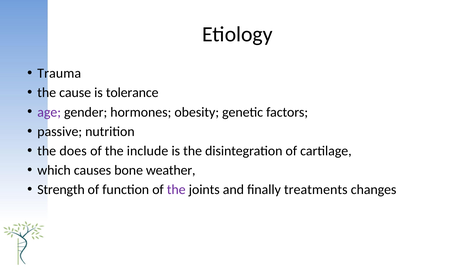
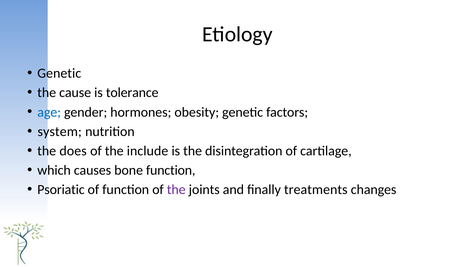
Trauma at (59, 73): Trauma -> Genetic
age colour: purple -> blue
passive: passive -> system
bone weather: weather -> function
Strength: Strength -> Psoriatic
